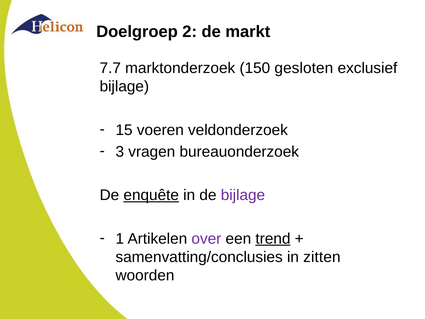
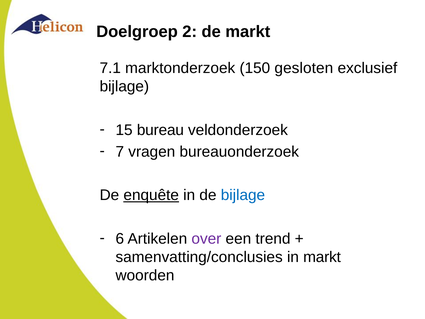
7.7: 7.7 -> 7.1
voeren: voeren -> bureau
3: 3 -> 7
bijlage at (243, 195) colour: purple -> blue
1: 1 -> 6
trend underline: present -> none
in zitten: zitten -> markt
